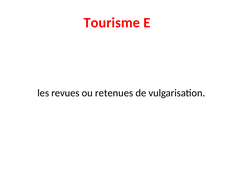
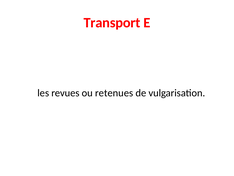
Tourisme: Tourisme -> Transport
